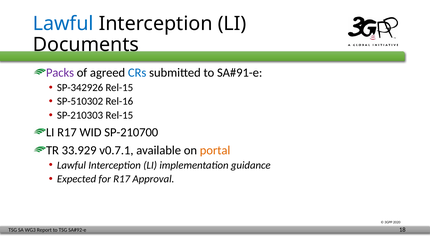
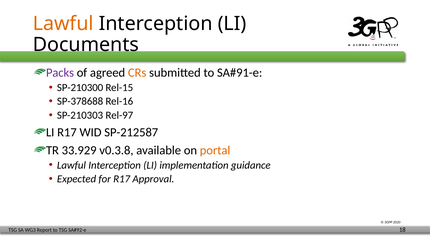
Lawful at (63, 23) colour: blue -> orange
CRs colour: blue -> orange
SP-342926: SP-342926 -> SP-210300
SP-510302: SP-510302 -> SP-378688
SP-210303 Rel-15: Rel-15 -> Rel-97
SP-210700: SP-210700 -> SP-212587
v0.7.1: v0.7.1 -> v0.3.8
